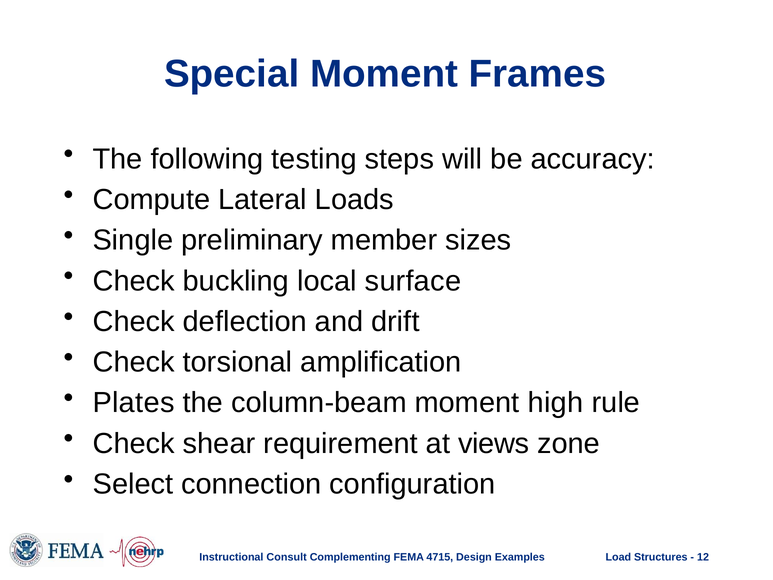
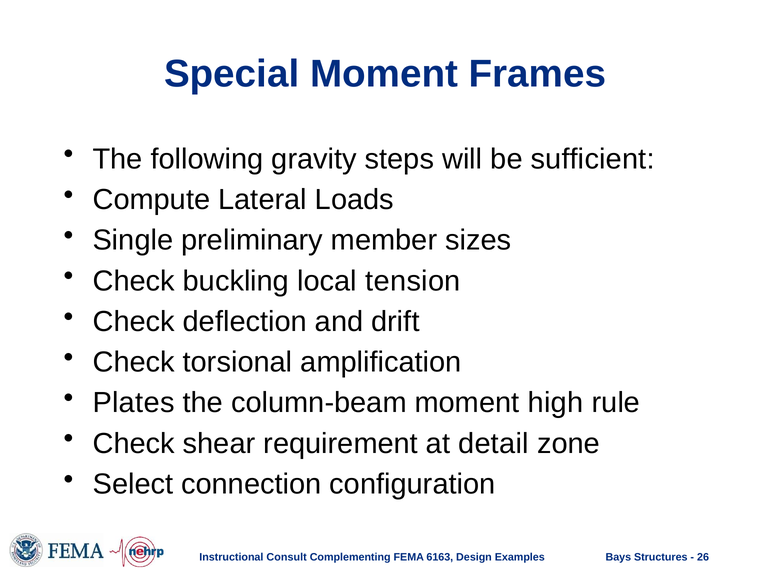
testing: testing -> gravity
accuracy: accuracy -> sufficient
surface: surface -> tension
views: views -> detail
4715: 4715 -> 6163
Load: Load -> Bays
12: 12 -> 26
